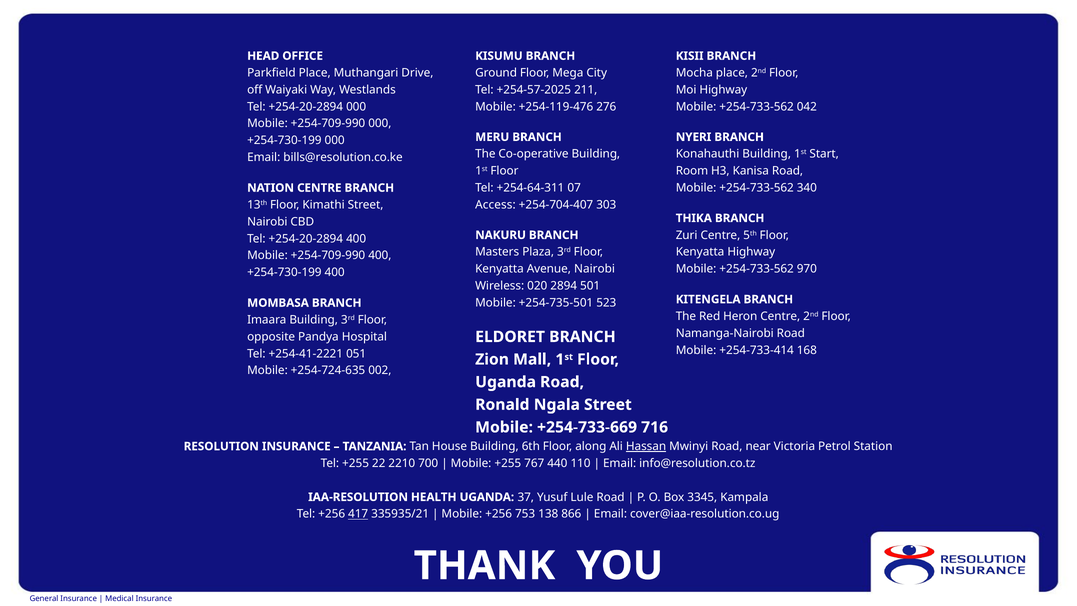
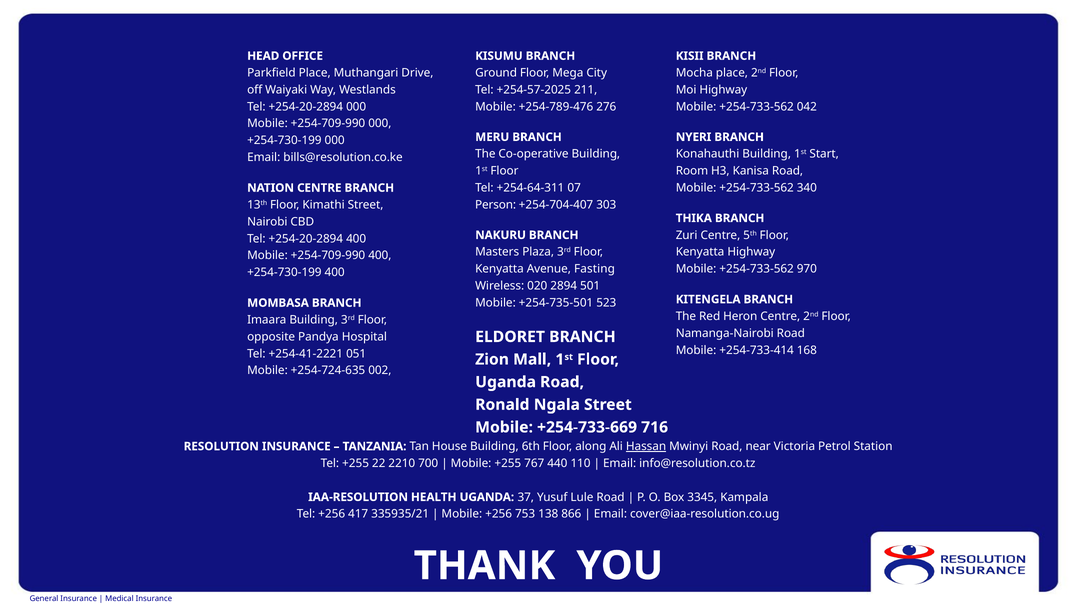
+254-119-476: +254-119-476 -> +254-789-476
Access: Access -> Person
Avenue Nairobi: Nairobi -> Fasting
417 underline: present -> none
